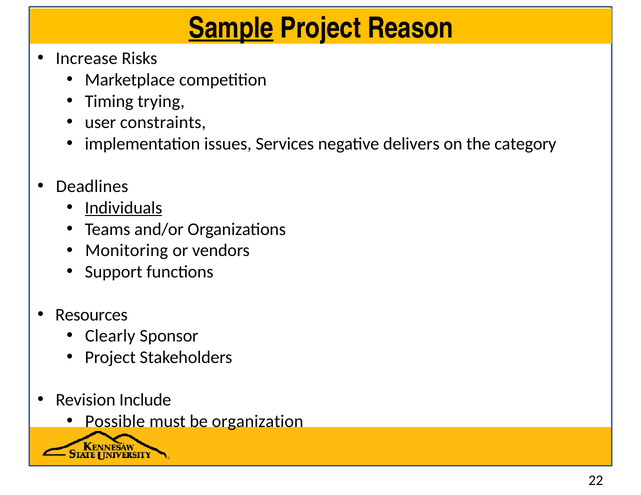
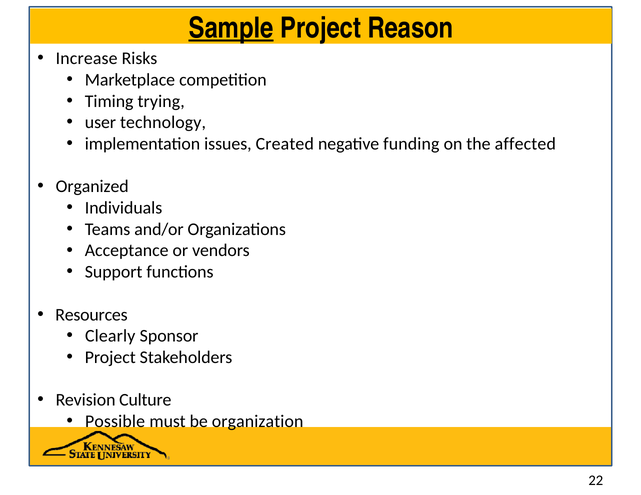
constraints: constraints -> technology
Services: Services -> Created
delivers: delivers -> funding
category: category -> affected
Deadlines: Deadlines -> Organized
Individuals underline: present -> none
Monitoring: Monitoring -> Acceptance
Include: Include -> Culture
